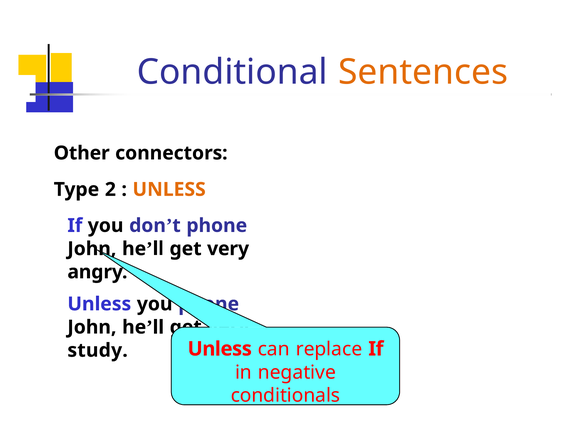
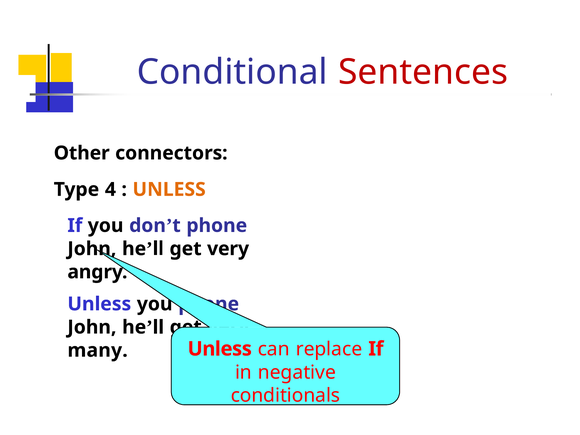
Sentences colour: orange -> red
2: 2 -> 4
study: study -> many
